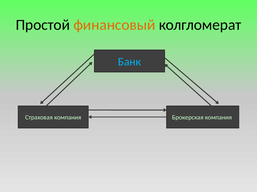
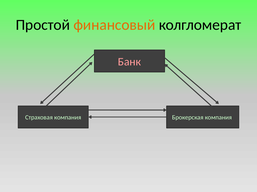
Банк colour: light blue -> pink
